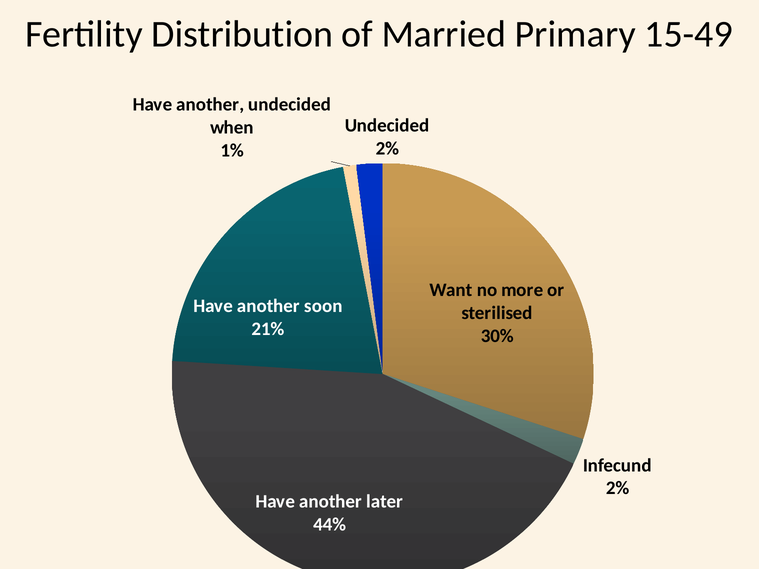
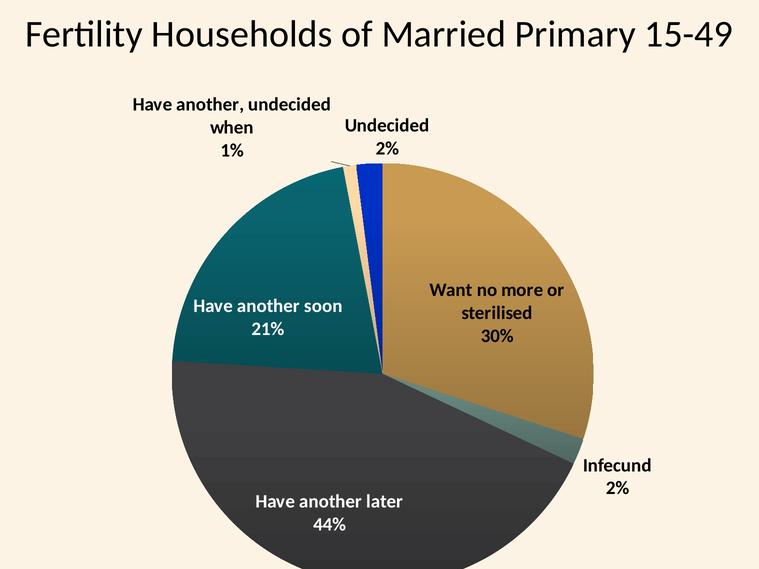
Distribution: Distribution -> Households
